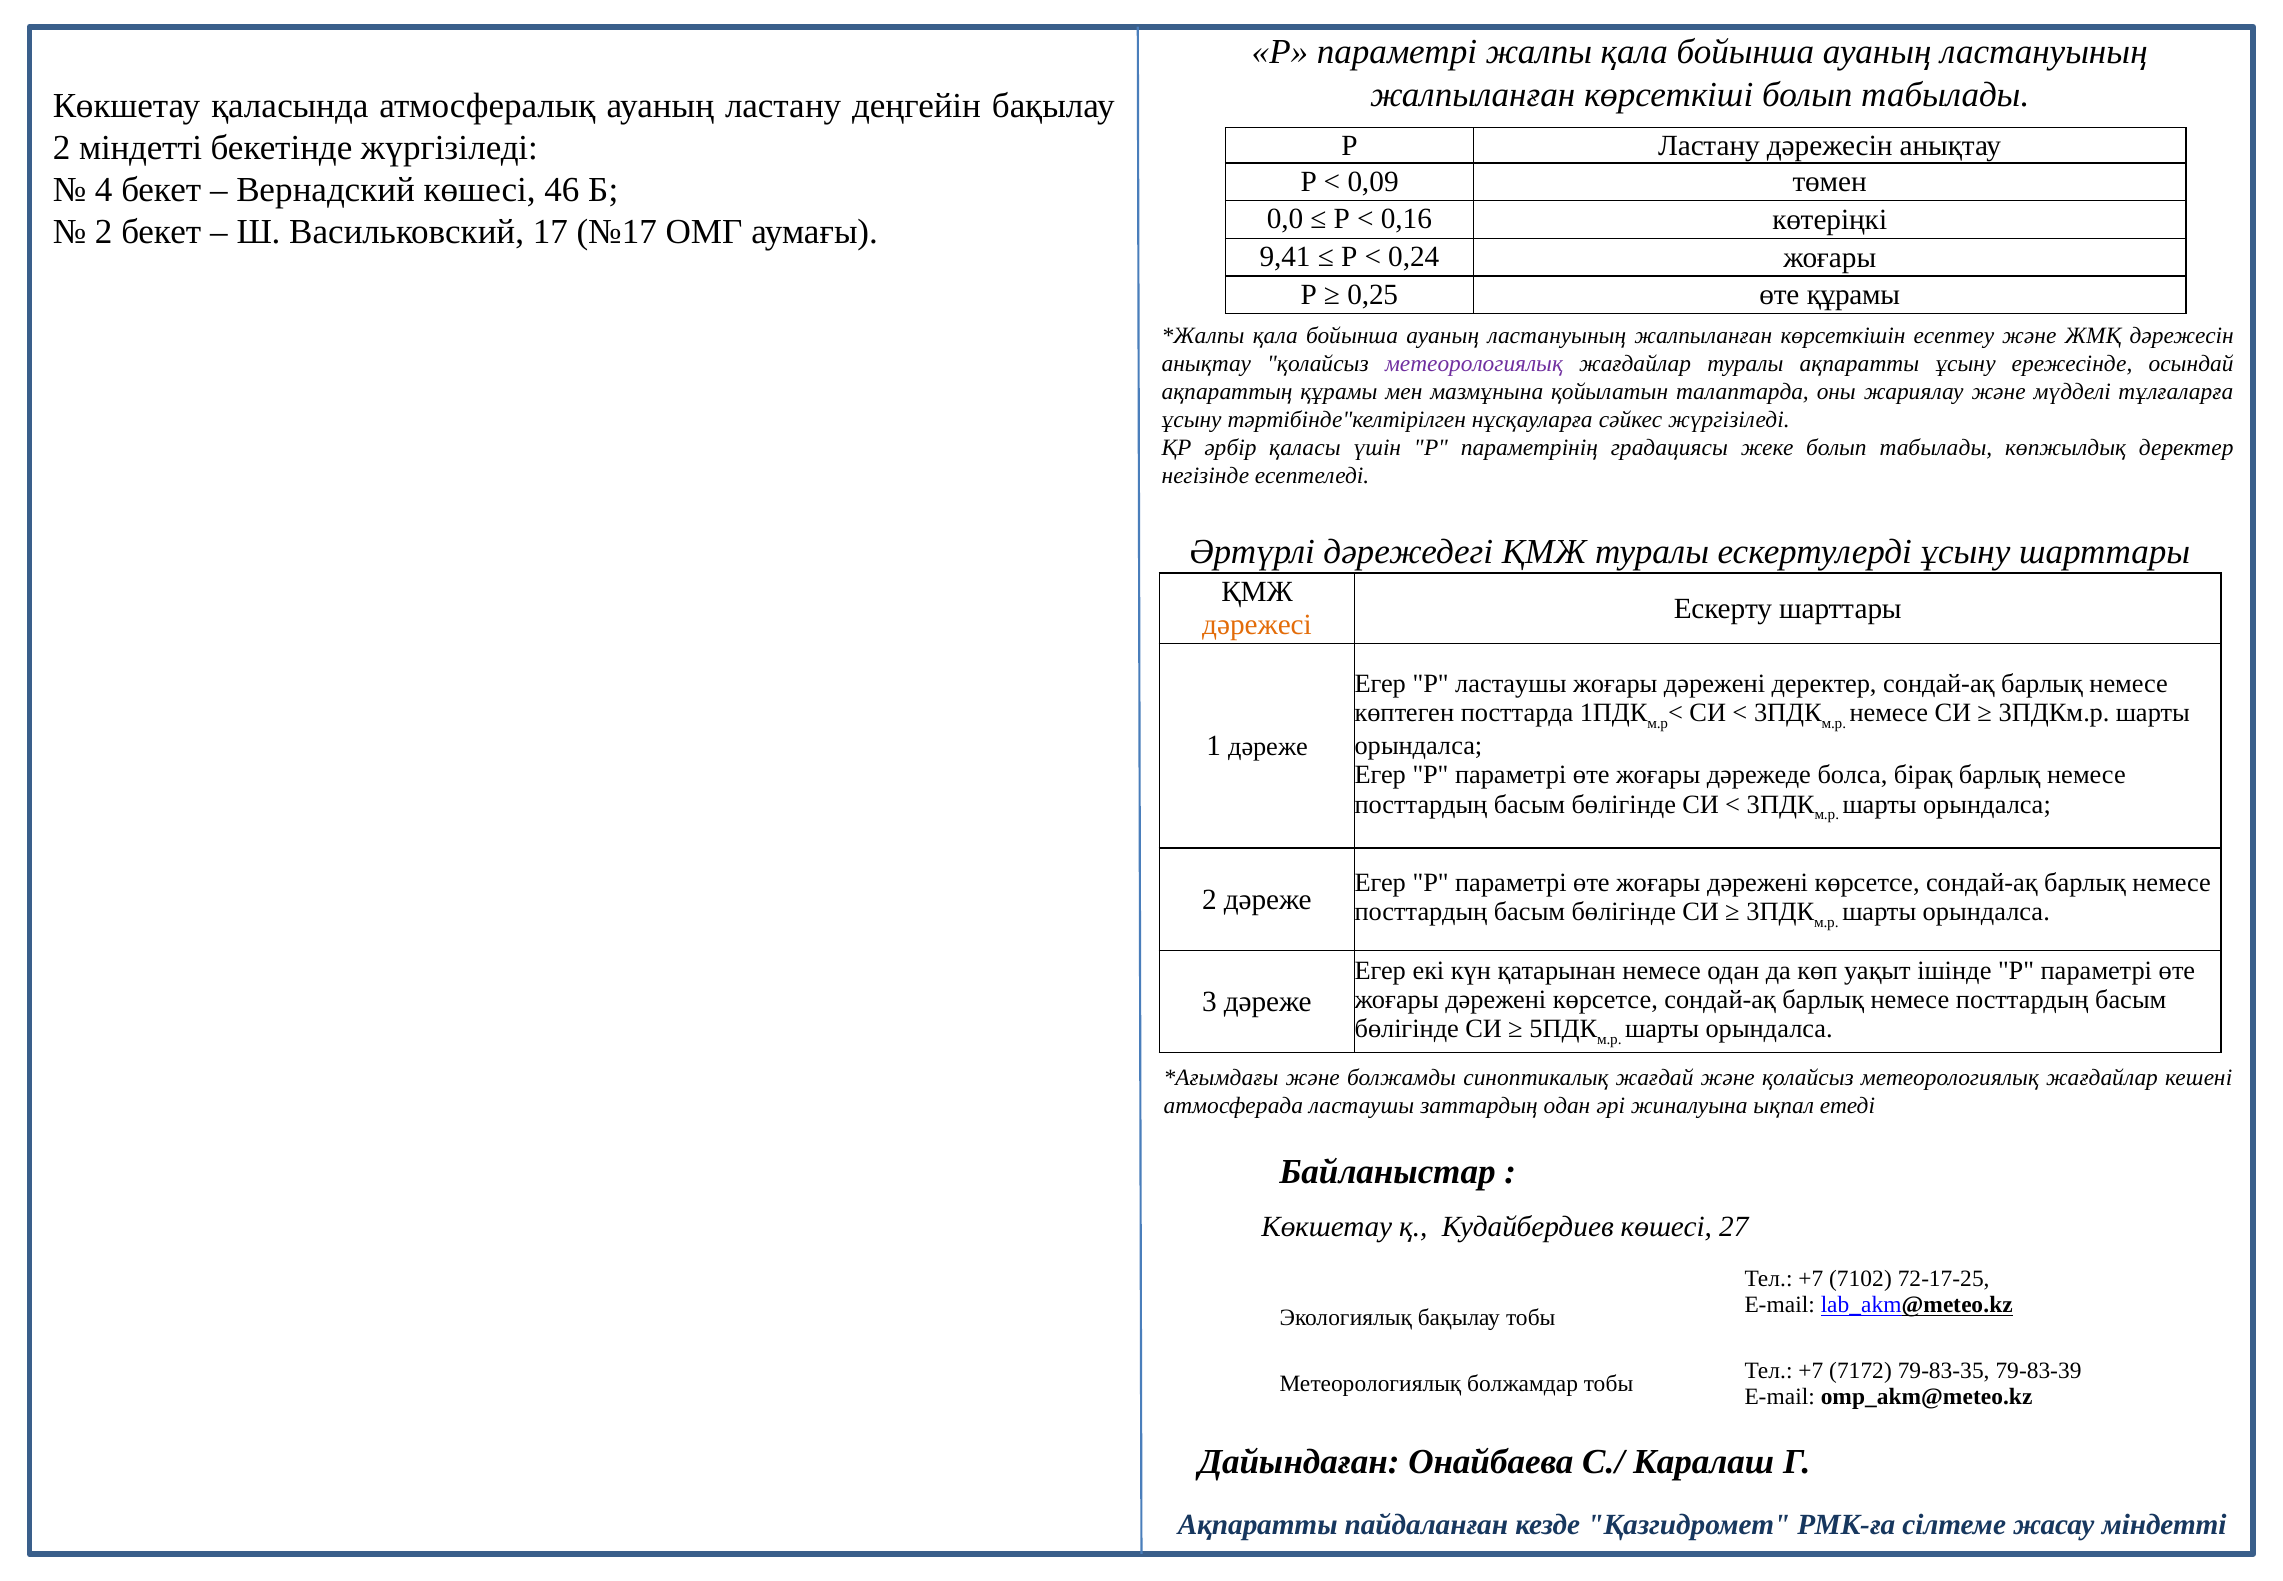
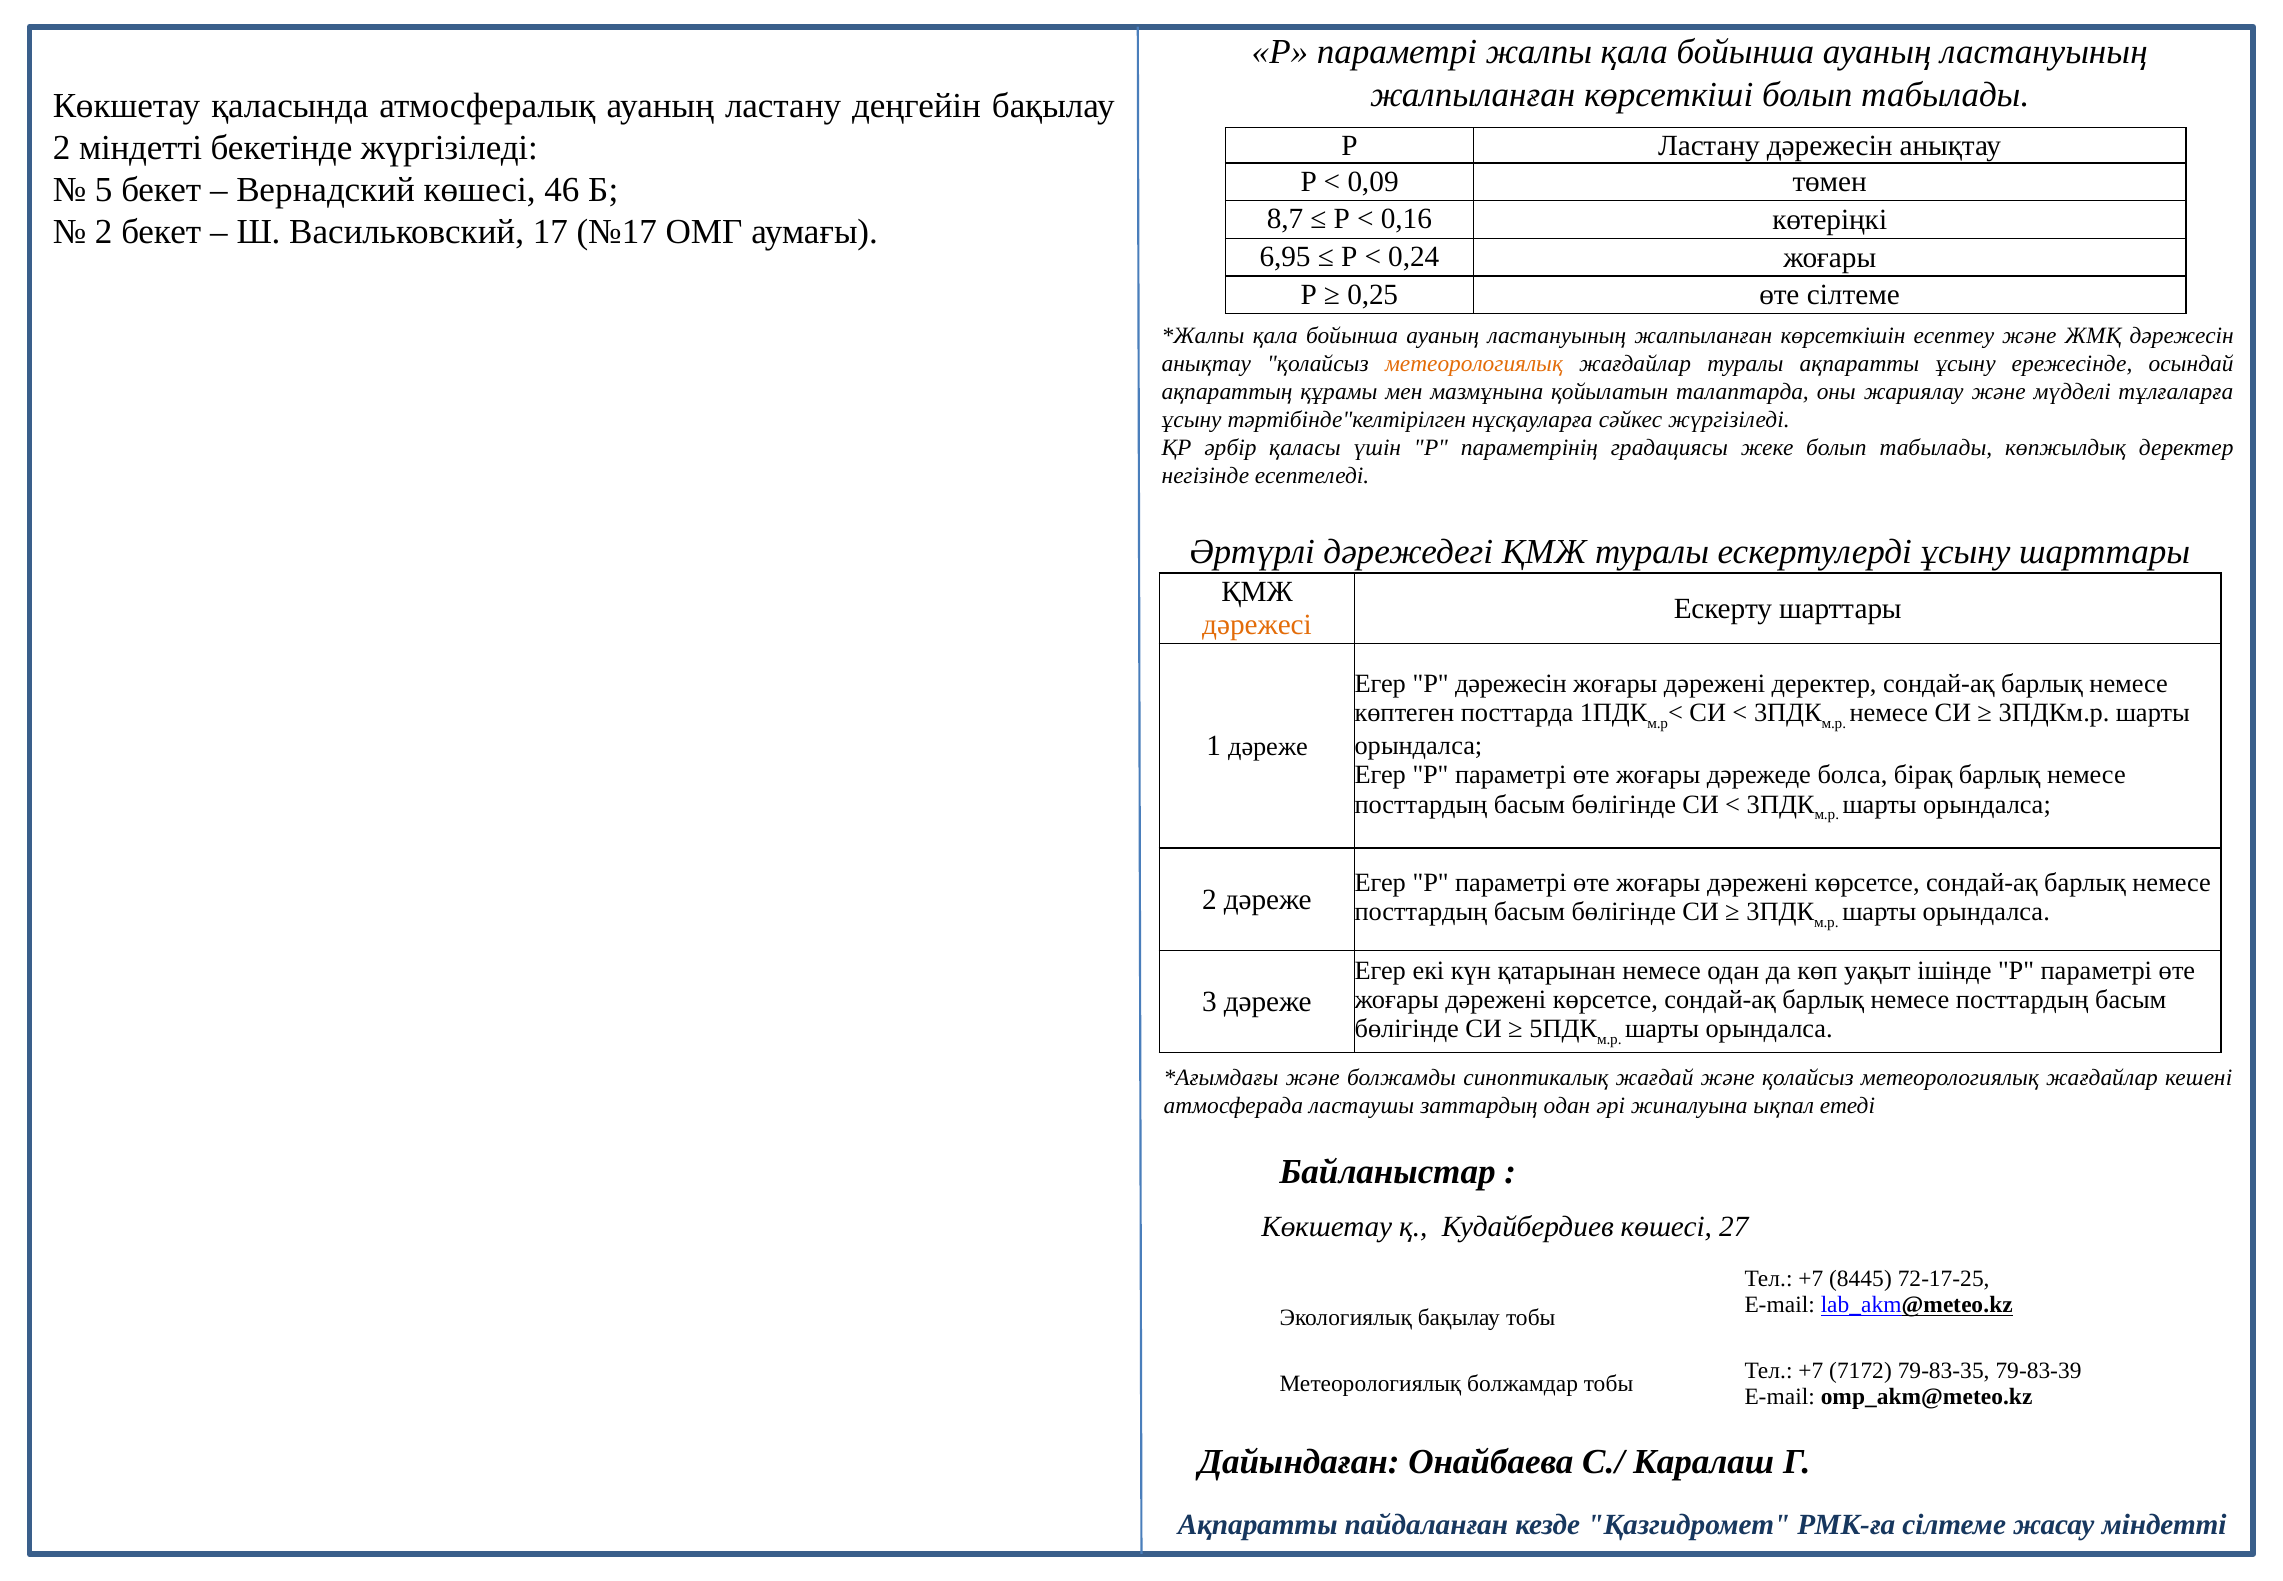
4: 4 -> 5
0,0: 0,0 -> 8,7
9,41: 9,41 -> 6,95
өте құрамы: құрамы -> сілтеме
метеорологиялық at (1474, 364) colour: purple -> orange
Р ластаушы: ластаушы -> дәрежесін
7102: 7102 -> 8445
